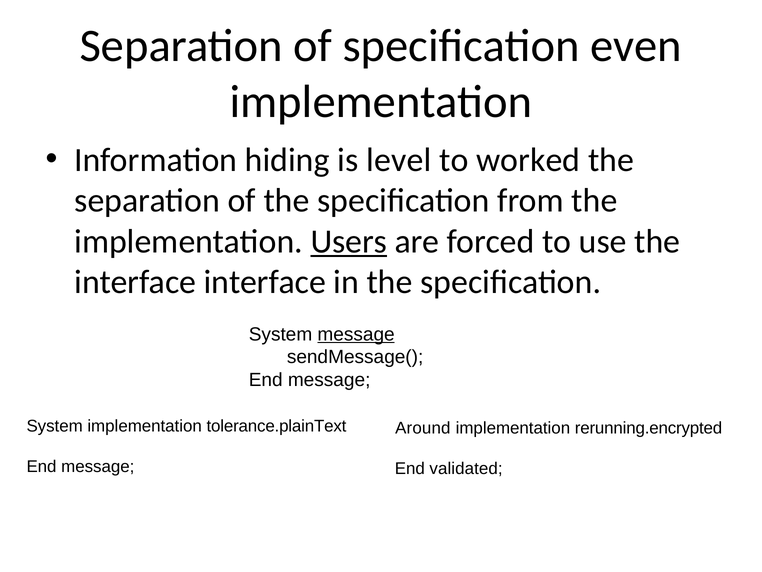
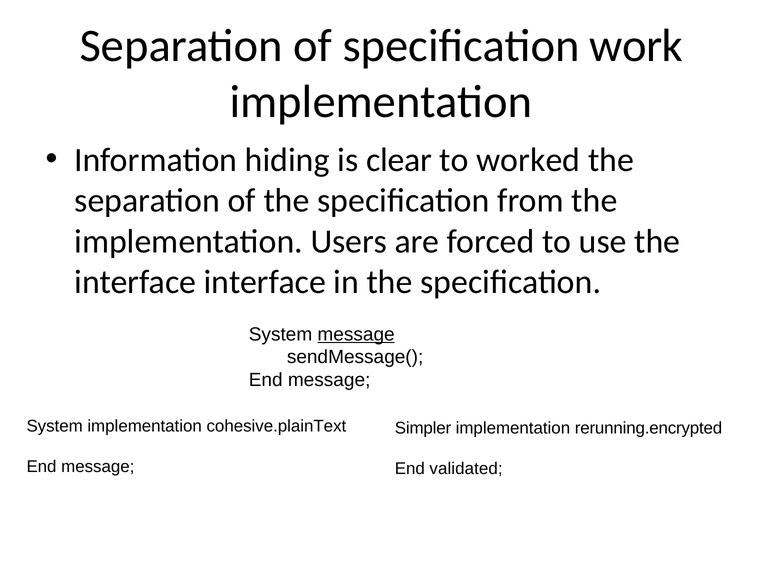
even: even -> work
level: level -> clear
Users underline: present -> none
tolerance.plainText: tolerance.plainText -> cohesive.plainText
Around: Around -> Simpler
